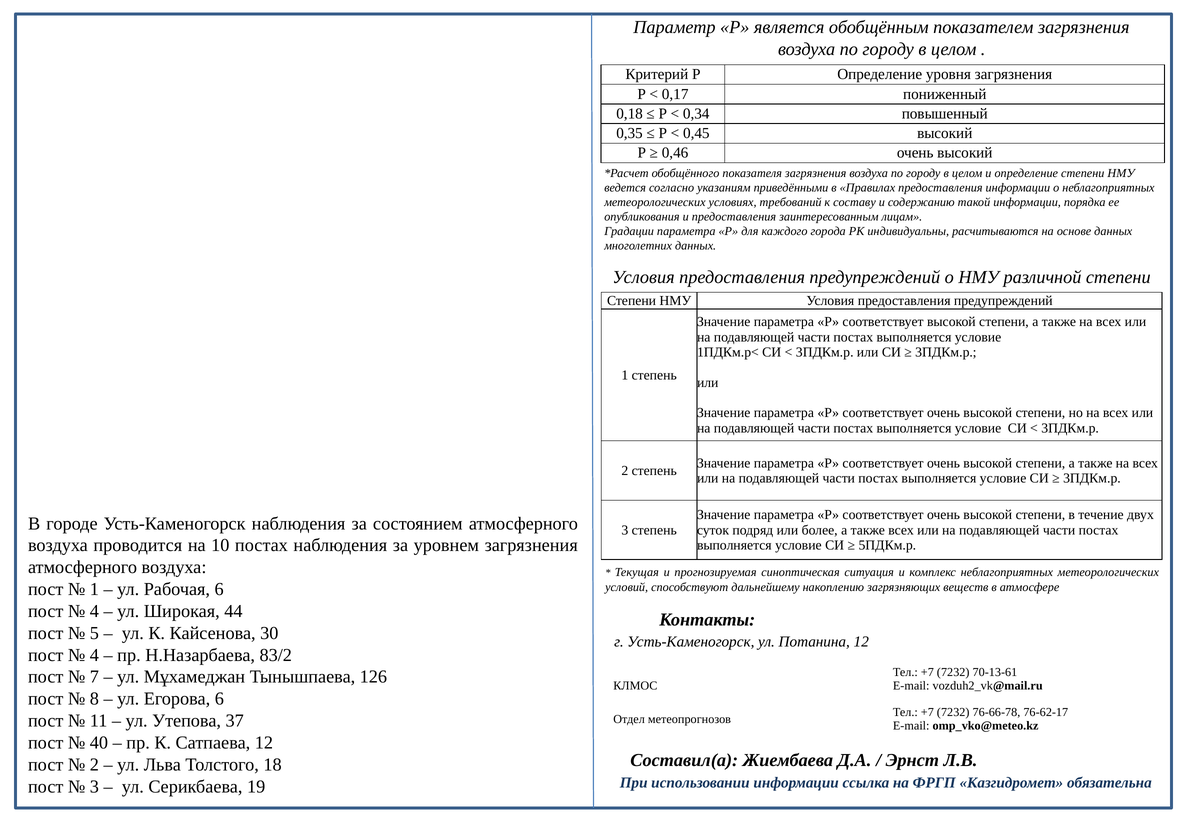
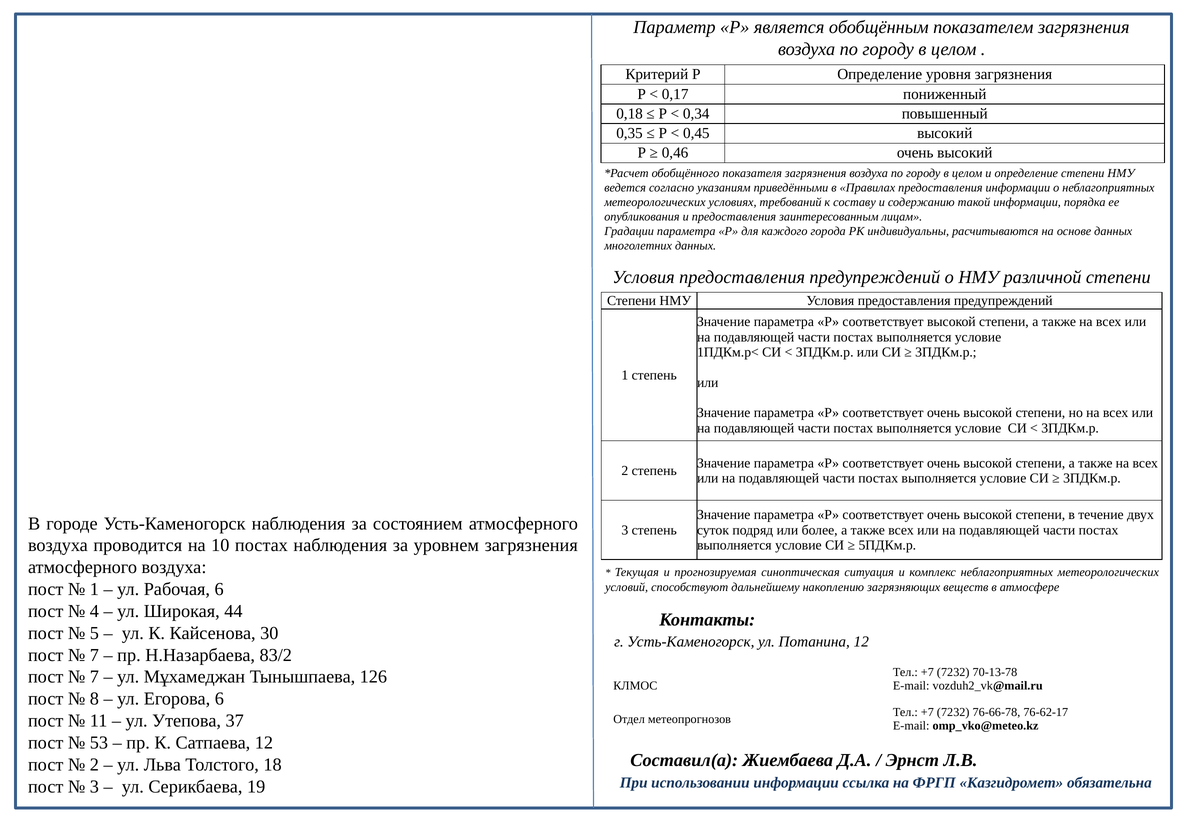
4 at (94, 655): 4 -> 7
70-13-61: 70-13-61 -> 70-13-78
40: 40 -> 53
